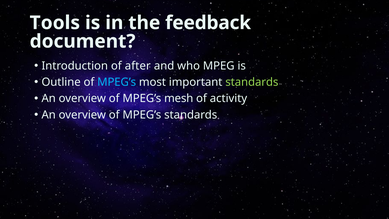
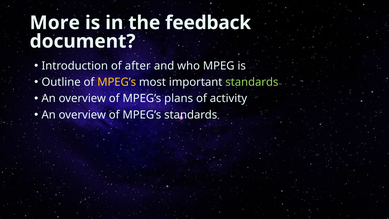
Tools: Tools -> More
MPEG’s at (117, 82) colour: light blue -> yellow
mesh: mesh -> plans
